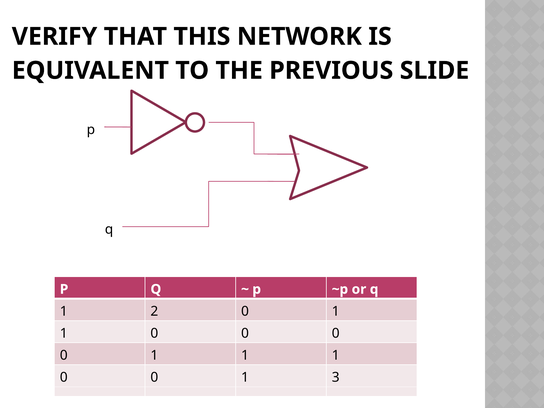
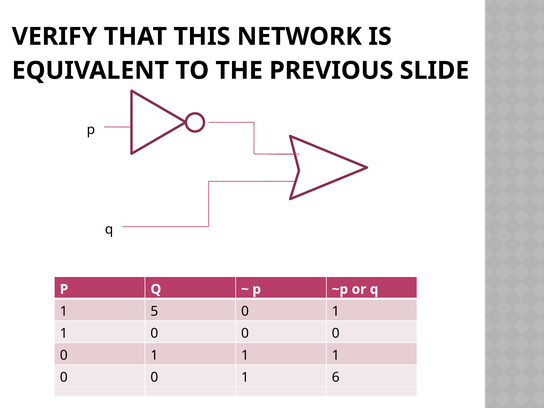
2: 2 -> 5
3: 3 -> 6
